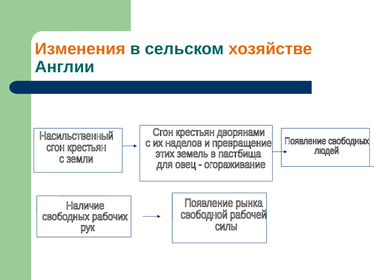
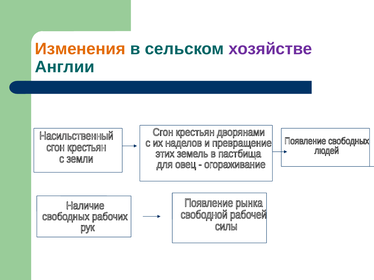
хозяйстве colour: orange -> purple
